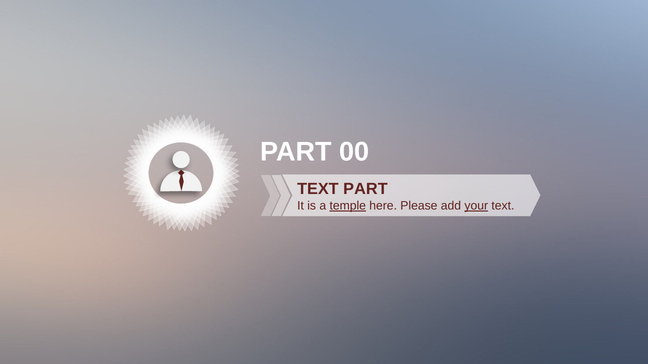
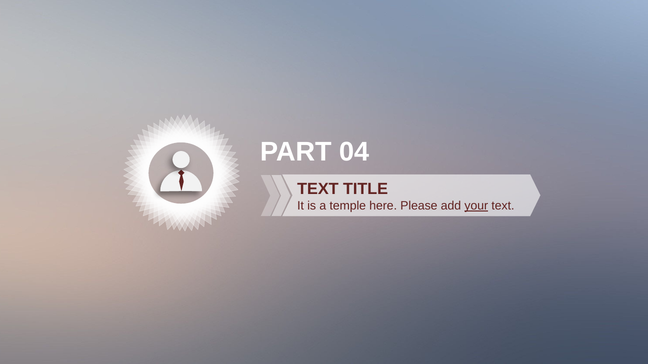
00: 00 -> 04
TEXT PART: PART -> TITLE
temple underline: present -> none
